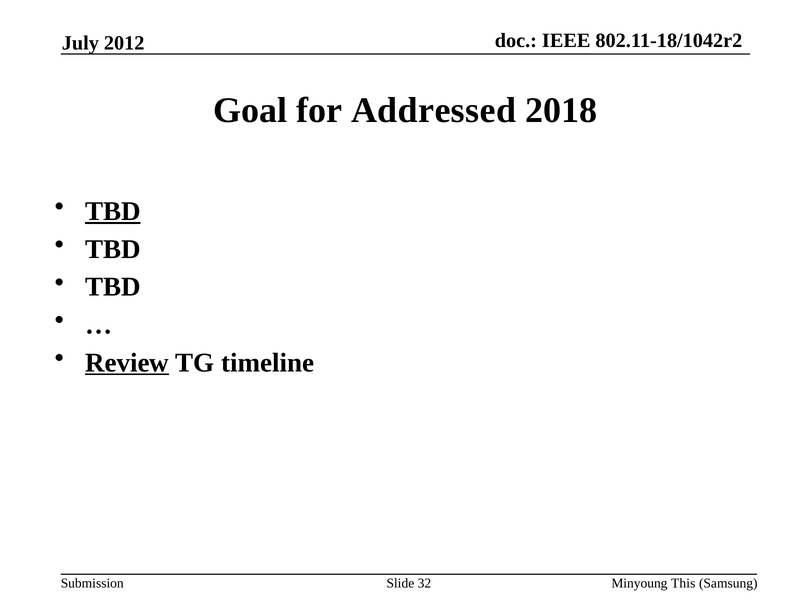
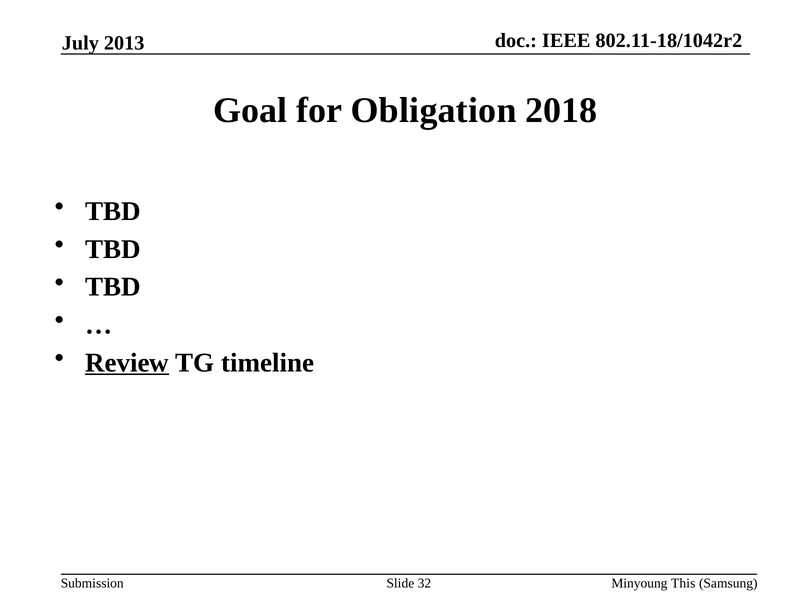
2012: 2012 -> 2013
Addressed: Addressed -> Obligation
TBD at (113, 211) underline: present -> none
